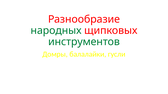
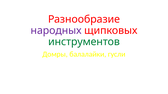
народных colour: green -> purple
